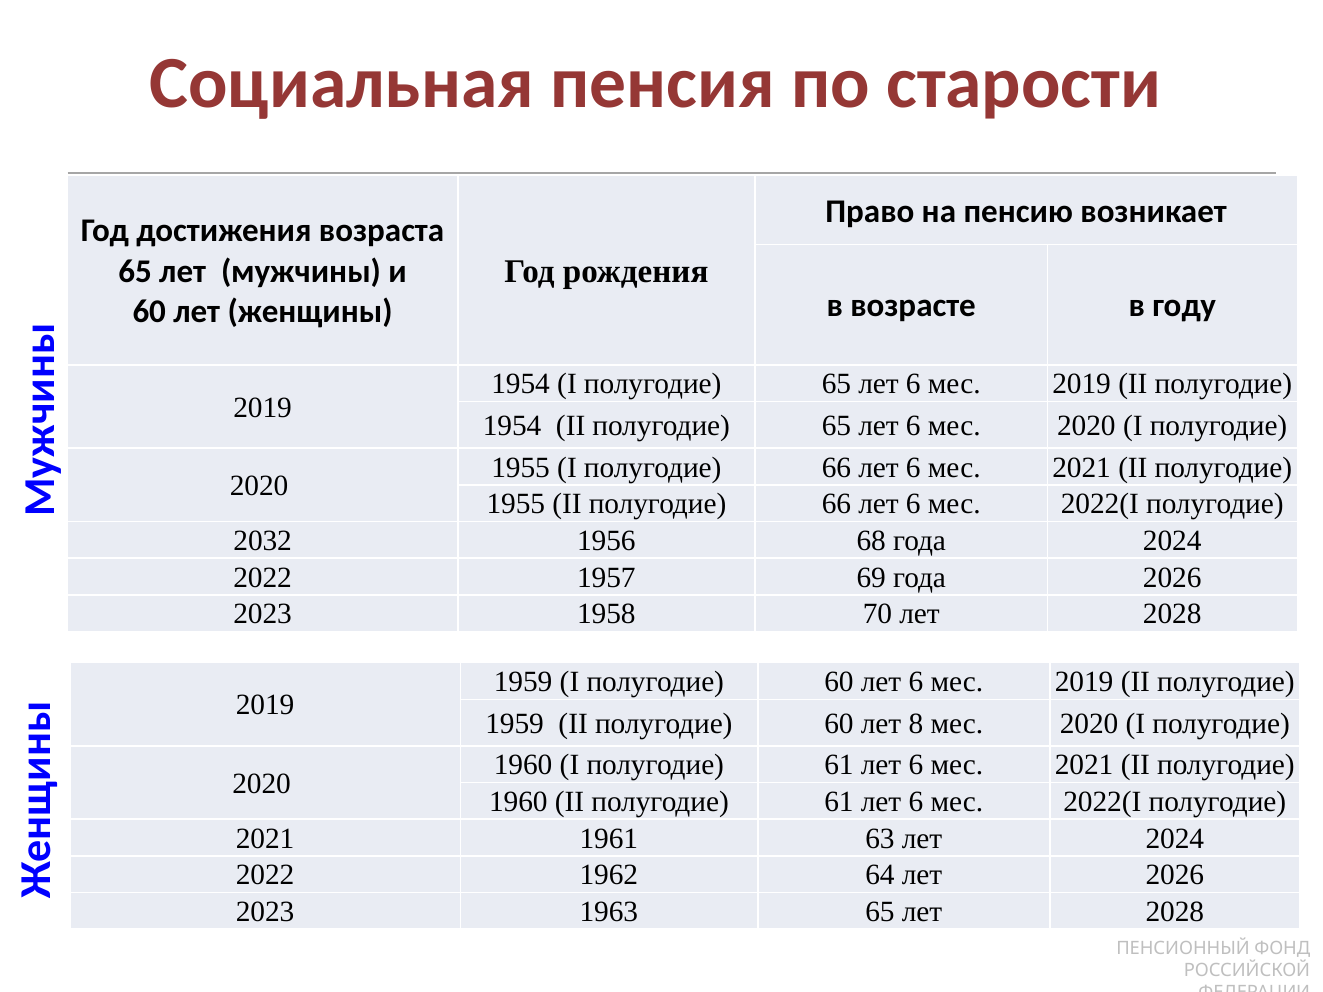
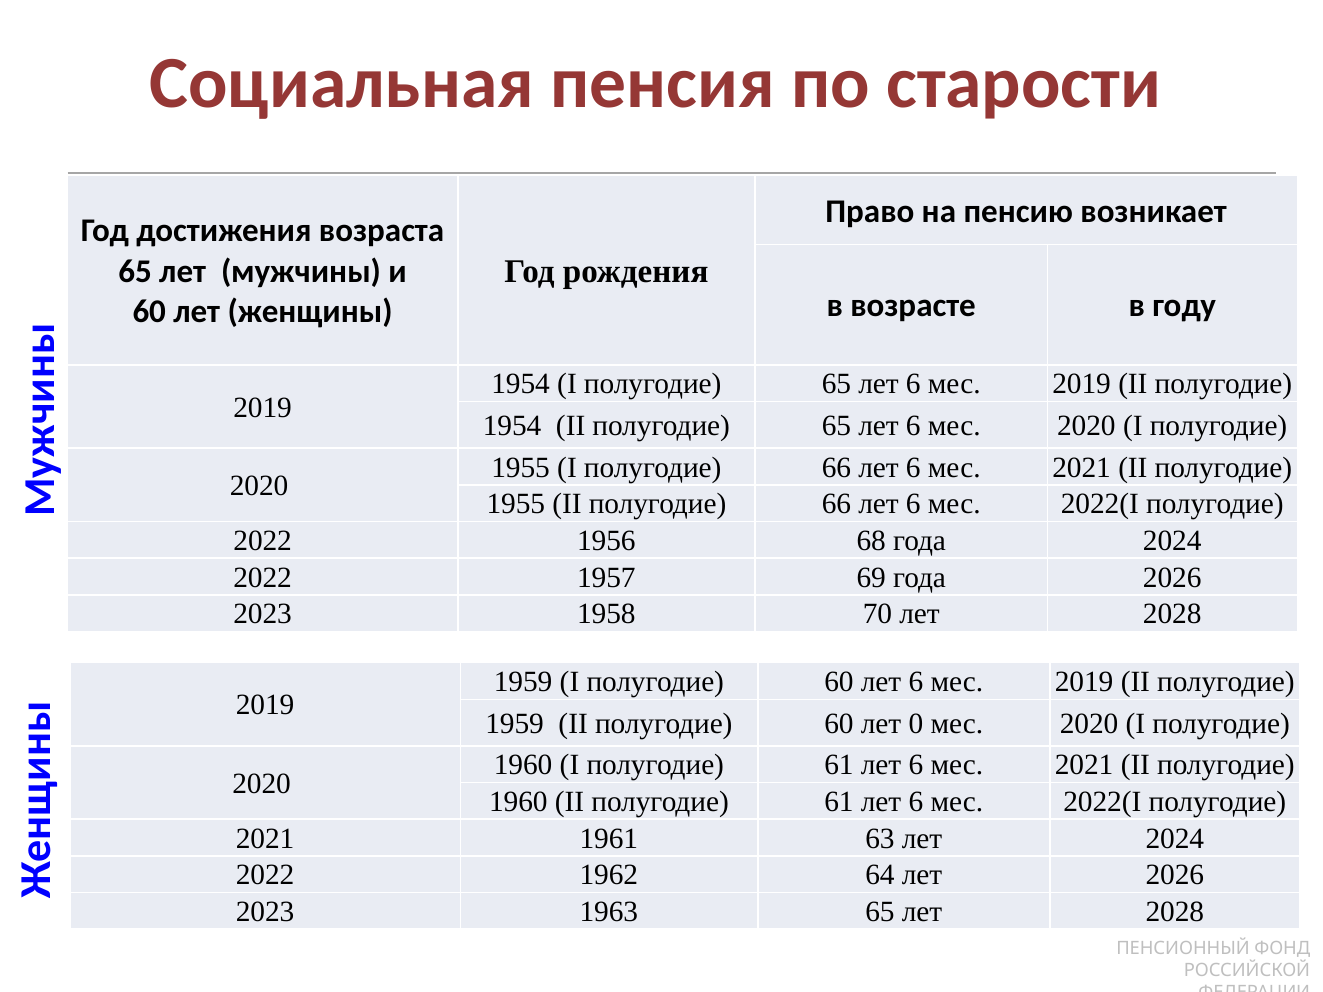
2032 at (263, 541): 2032 -> 2022
8: 8 -> 0
